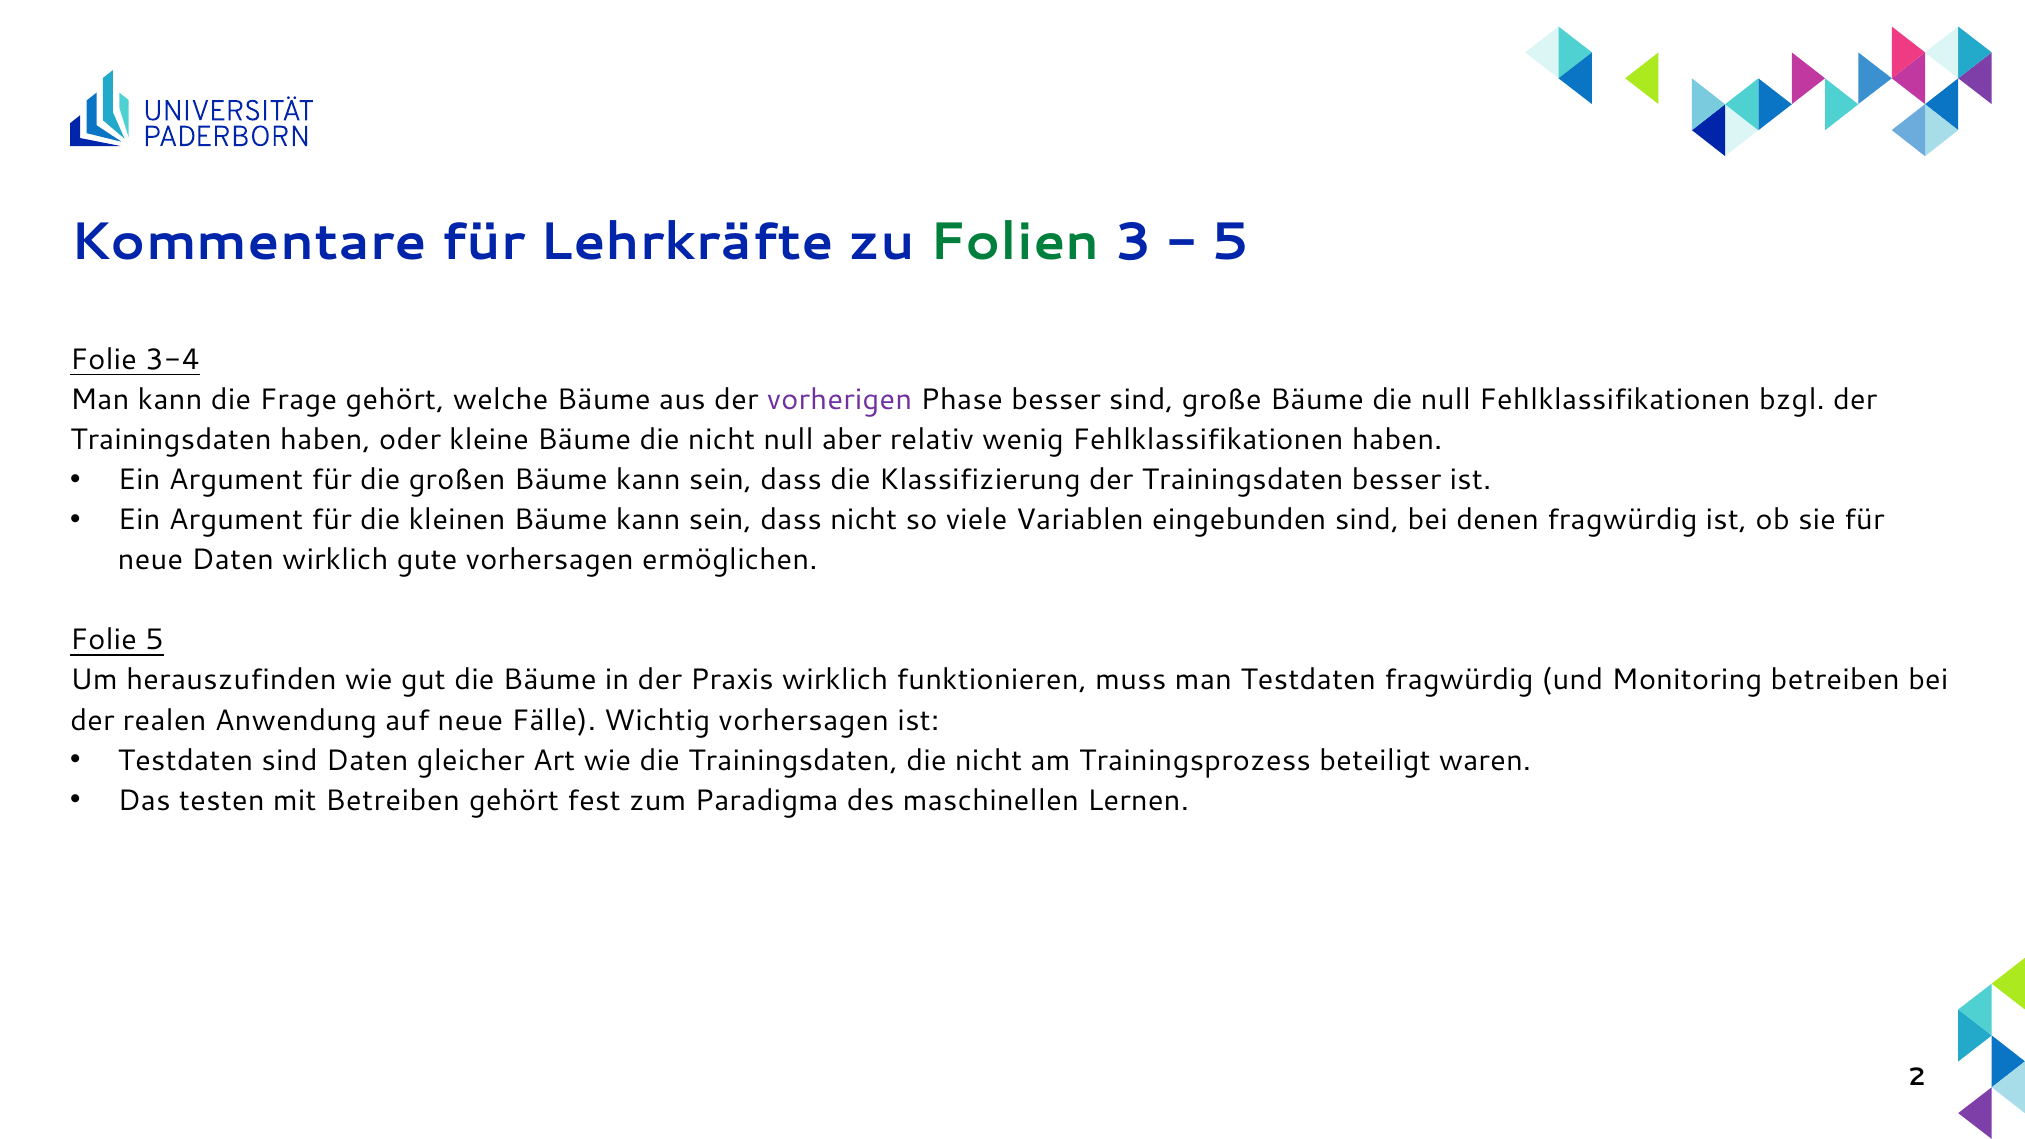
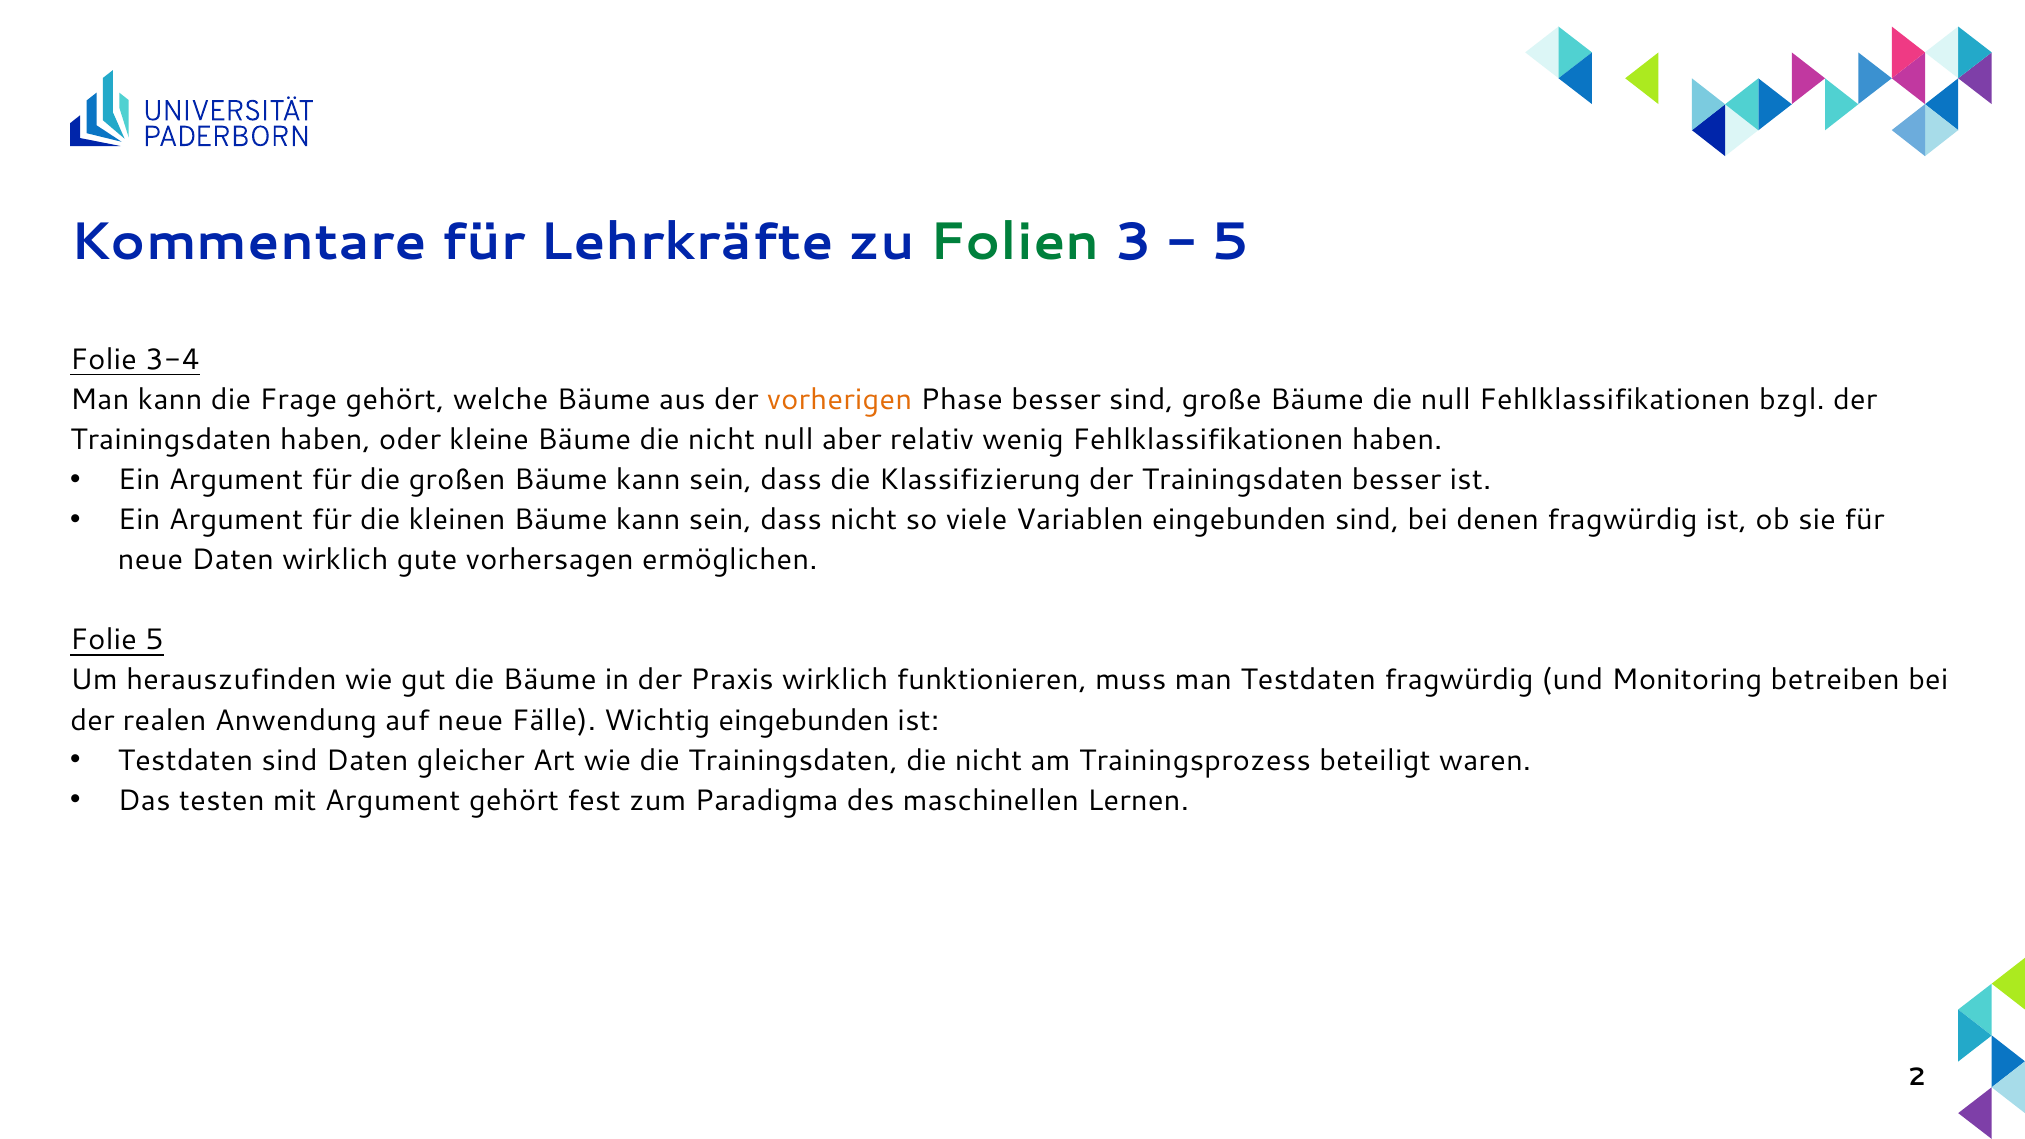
vorherigen colour: purple -> orange
Wichtig vorhersagen: vorhersagen -> eingebunden
mit Betreiben: Betreiben -> Argument
